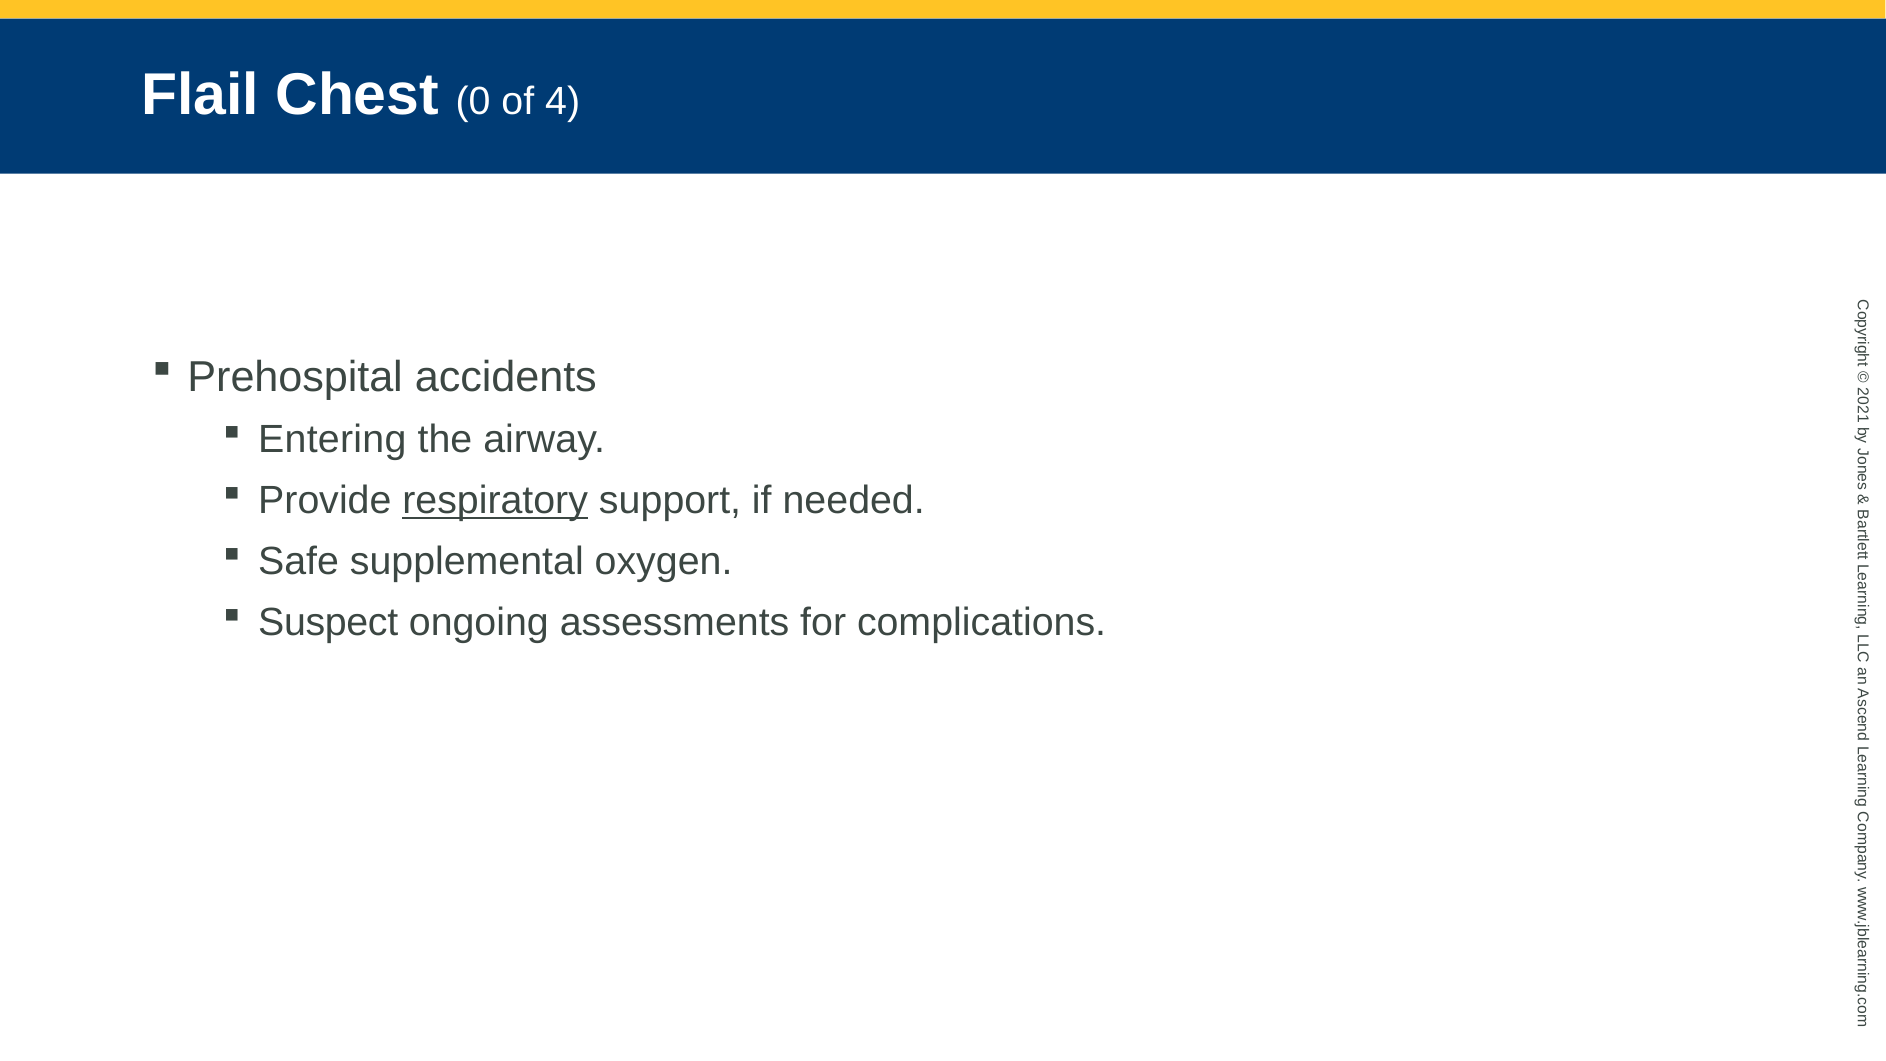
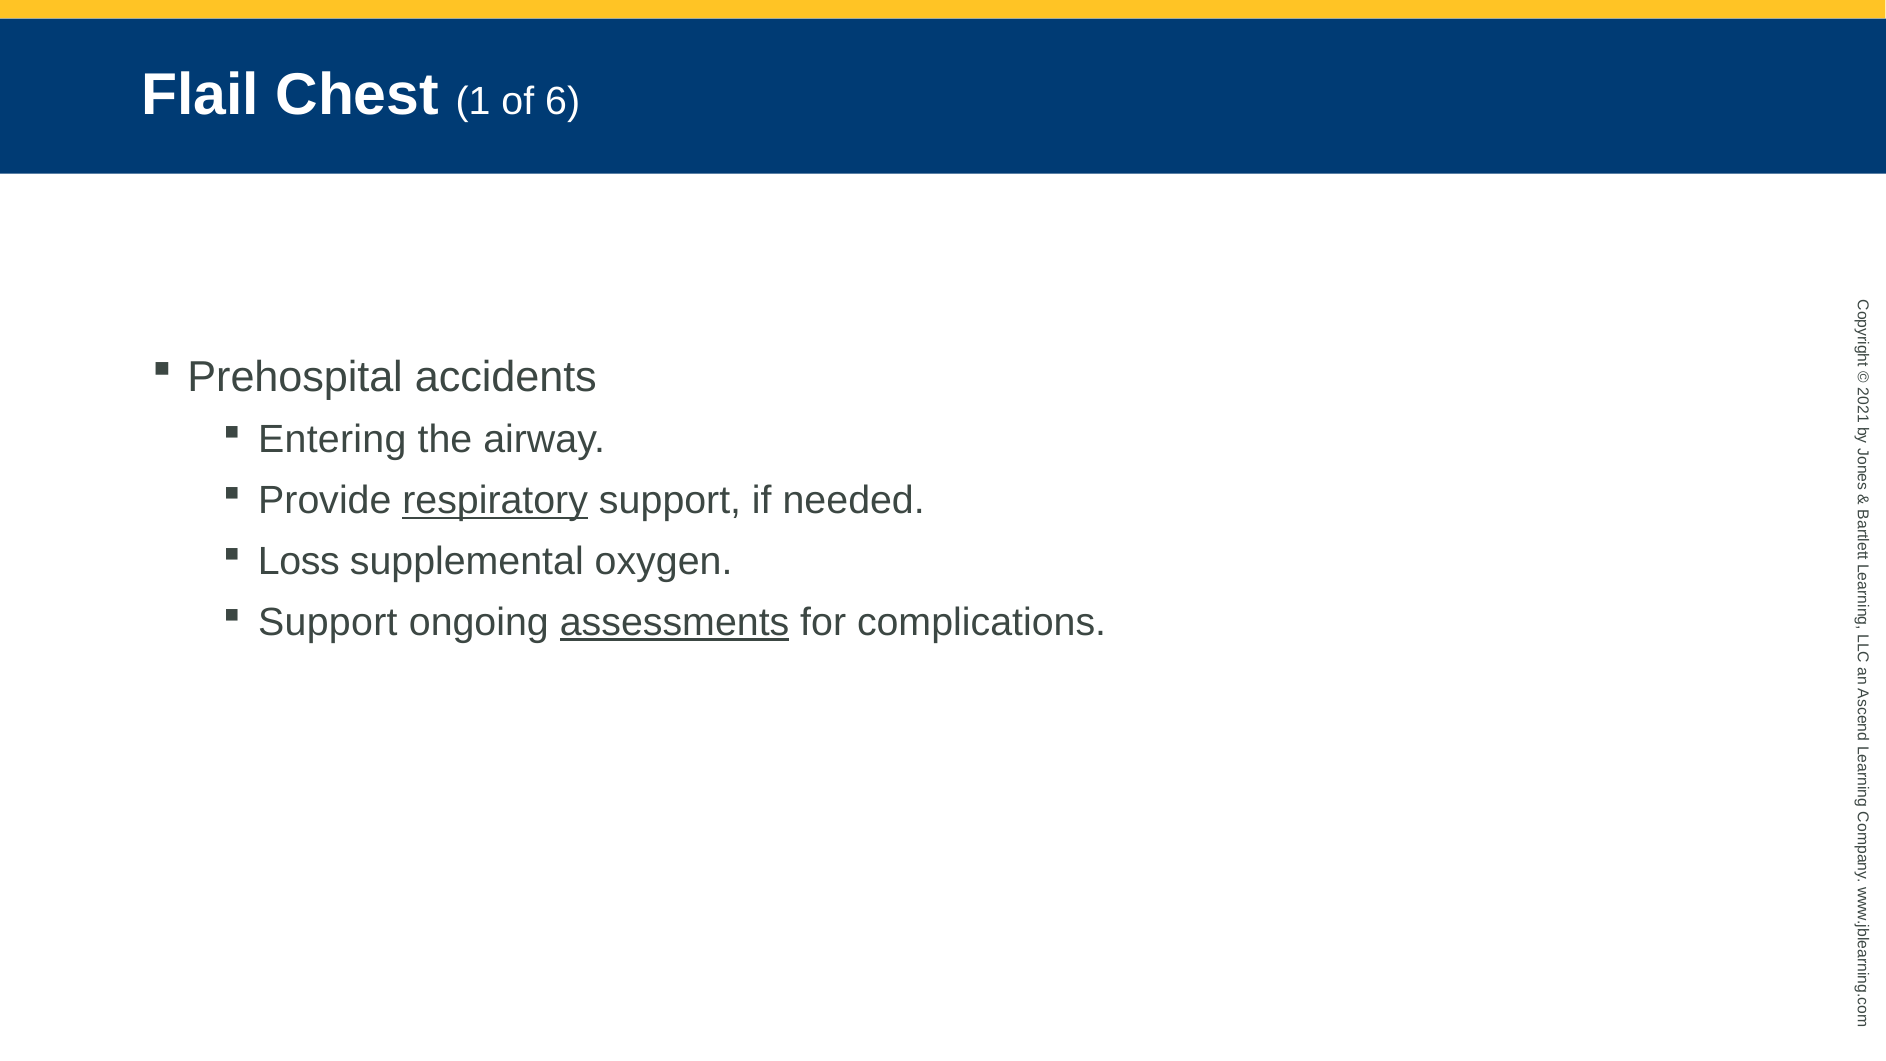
Chest 0: 0 -> 1
4: 4 -> 6
Safe: Safe -> Loss
Suspect at (328, 623): Suspect -> Support
assessments underline: none -> present
